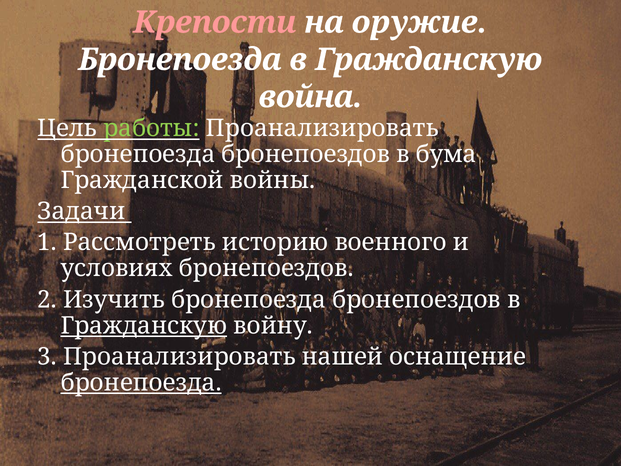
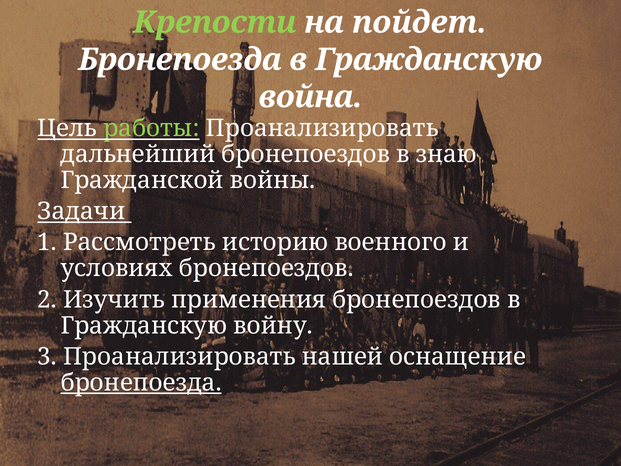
Крепости colour: pink -> light green
оружие: оружие -> пойдет
бронепоезда at (138, 154): бронепоезда -> дальнейший
бума: бума -> знаю
Изучить бронепоезда: бронепоезда -> применения
Гражданскую at (144, 325) underline: present -> none
